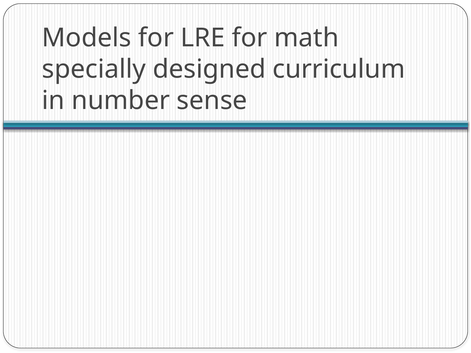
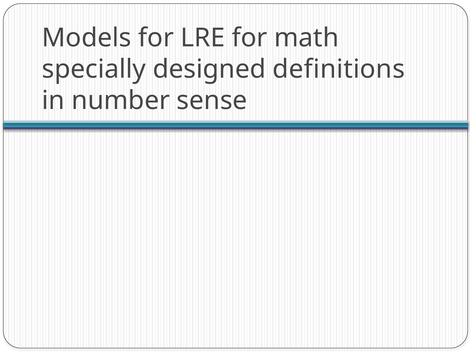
curriculum: curriculum -> definitions
